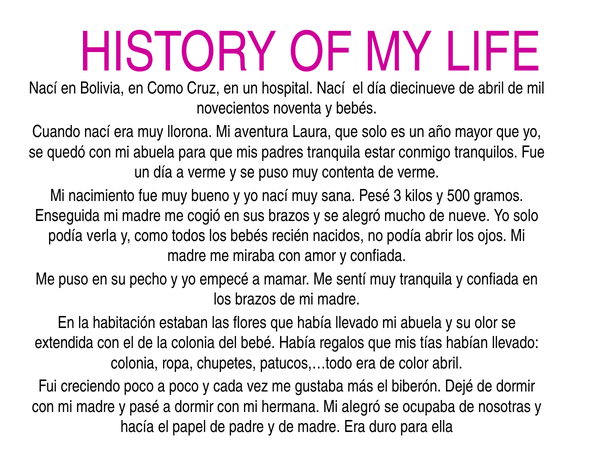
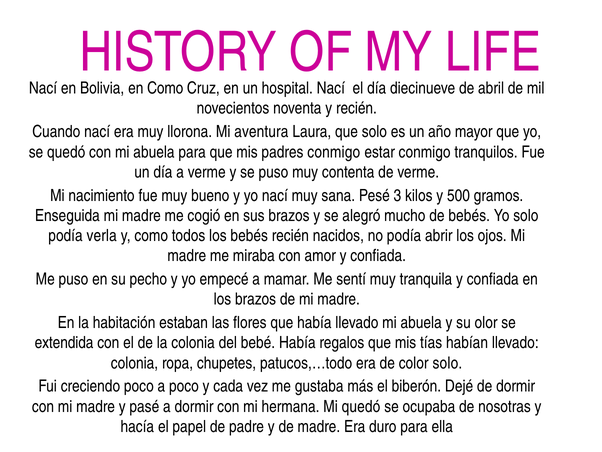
y bebés: bebés -> recién
padres tranquila: tranquila -> conmigo
de nueve: nueve -> bebés
color abril: abril -> solo
Mi alegró: alegró -> quedó
